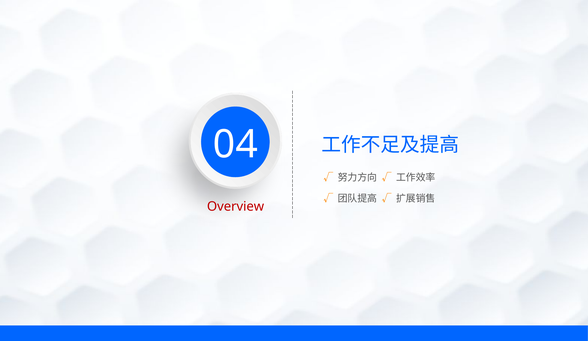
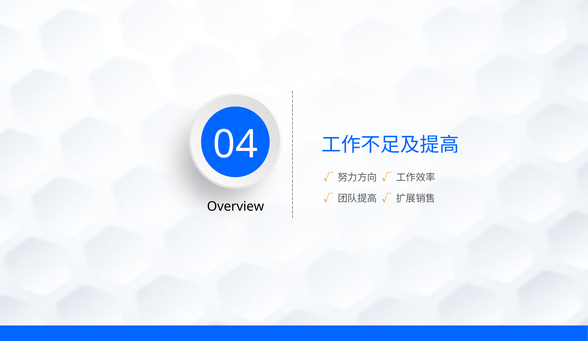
Overview colour: red -> black
